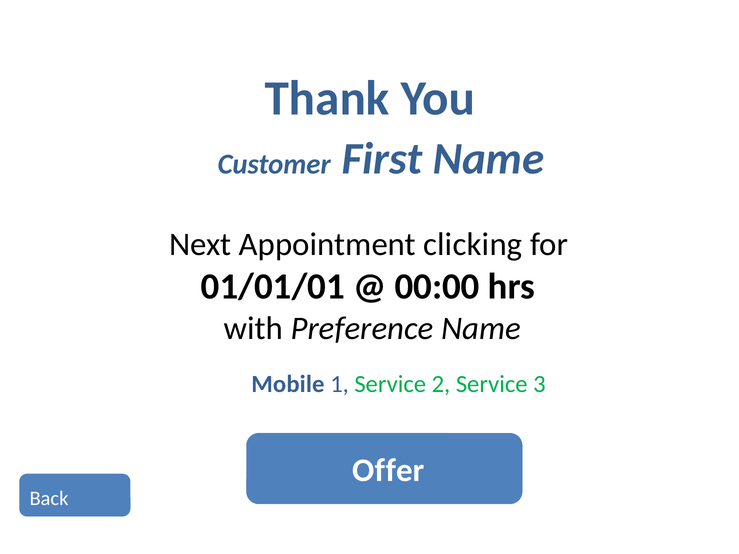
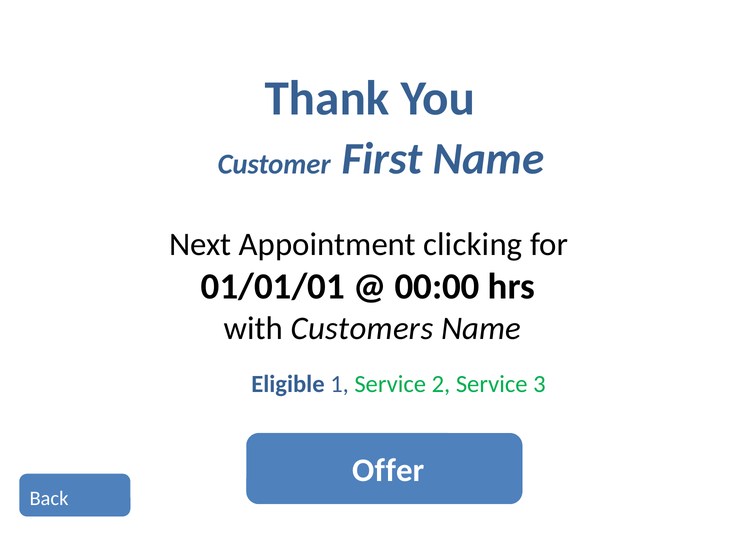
Preference: Preference -> Customers
Mobile: Mobile -> Eligible
